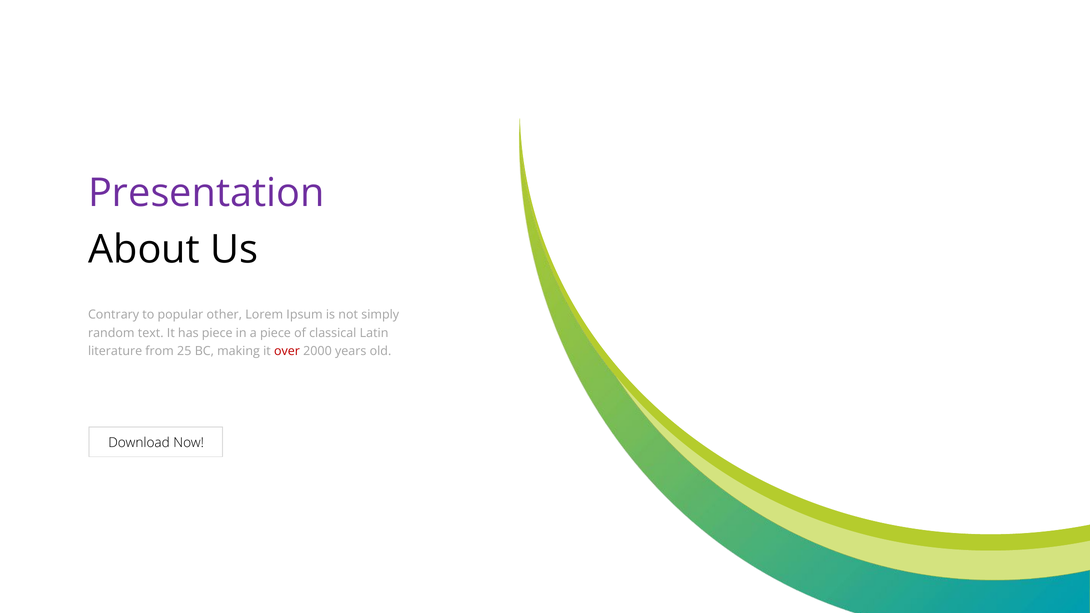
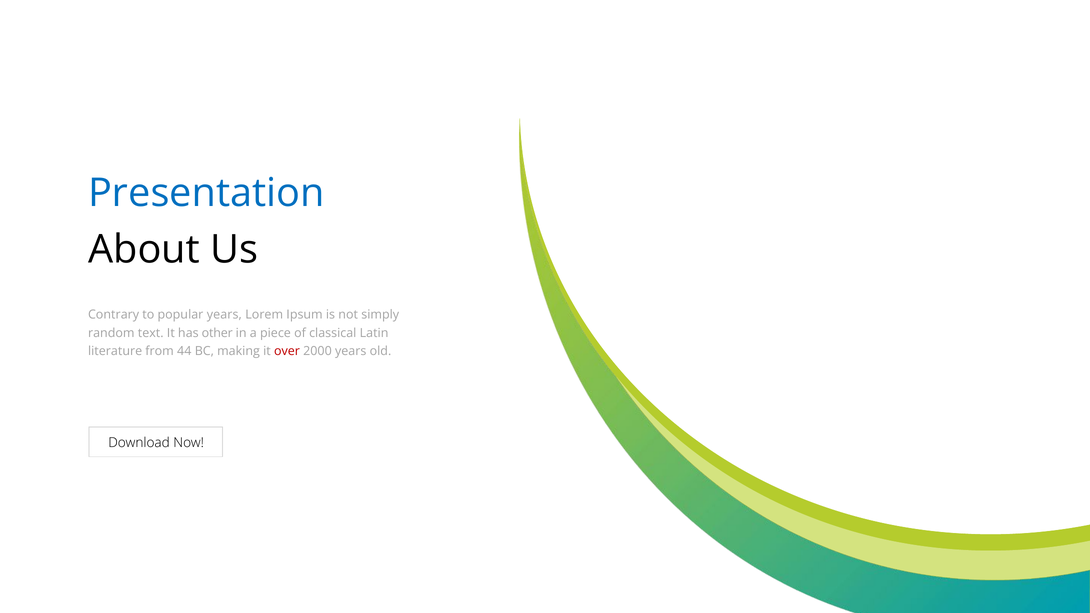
Presentation colour: purple -> blue
popular other: other -> years
has piece: piece -> other
25: 25 -> 44
